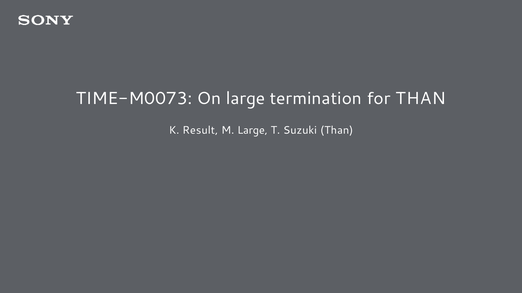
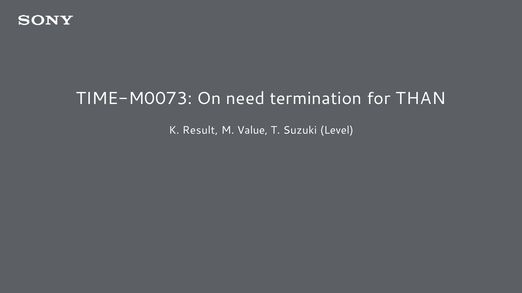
On large: large -> need
M Large: Large -> Value
Suzuki Than: Than -> Level
